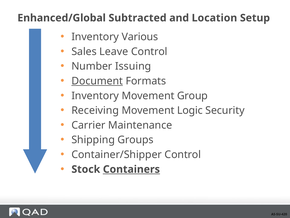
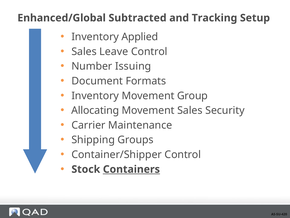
Location: Location -> Tracking
Various: Various -> Applied
Document underline: present -> none
Receiving: Receiving -> Allocating
Movement Logic: Logic -> Sales
